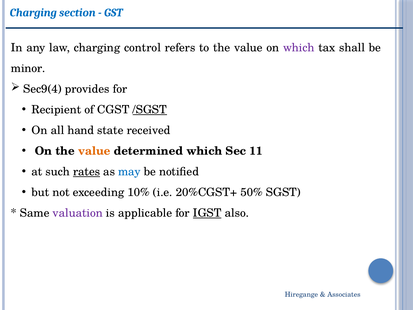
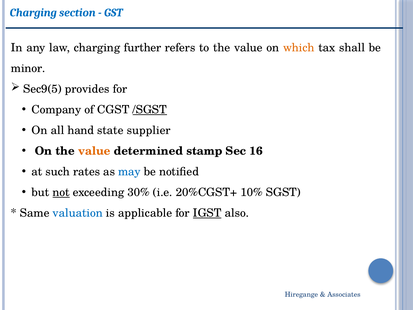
control: control -> further
which at (299, 48) colour: purple -> orange
Sec9(4: Sec9(4 -> Sec9(5
Recipient: Recipient -> Company
received: received -> supplier
determined which: which -> stamp
11: 11 -> 16
rates underline: present -> none
not underline: none -> present
10%: 10% -> 30%
50%: 50% -> 10%
valuation colour: purple -> blue
